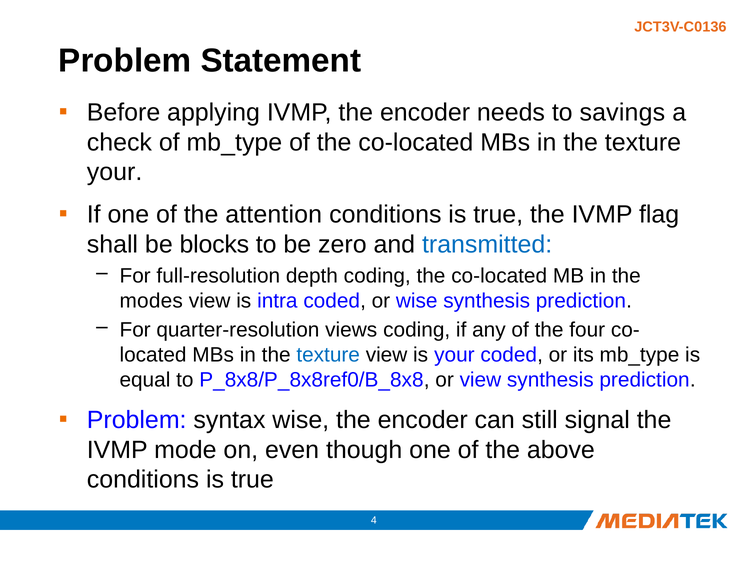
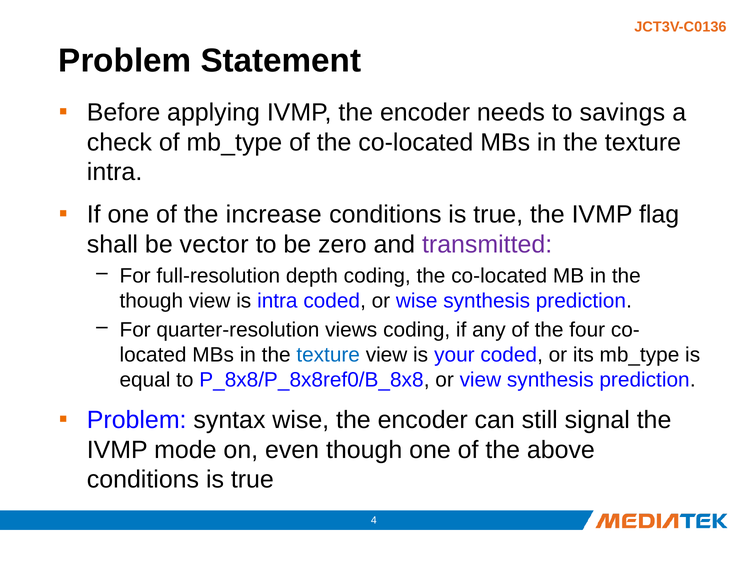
your at (115, 172): your -> intra
attention: attention -> increase
blocks: blocks -> vector
transmitted colour: blue -> purple
modes at (151, 301): modes -> though
